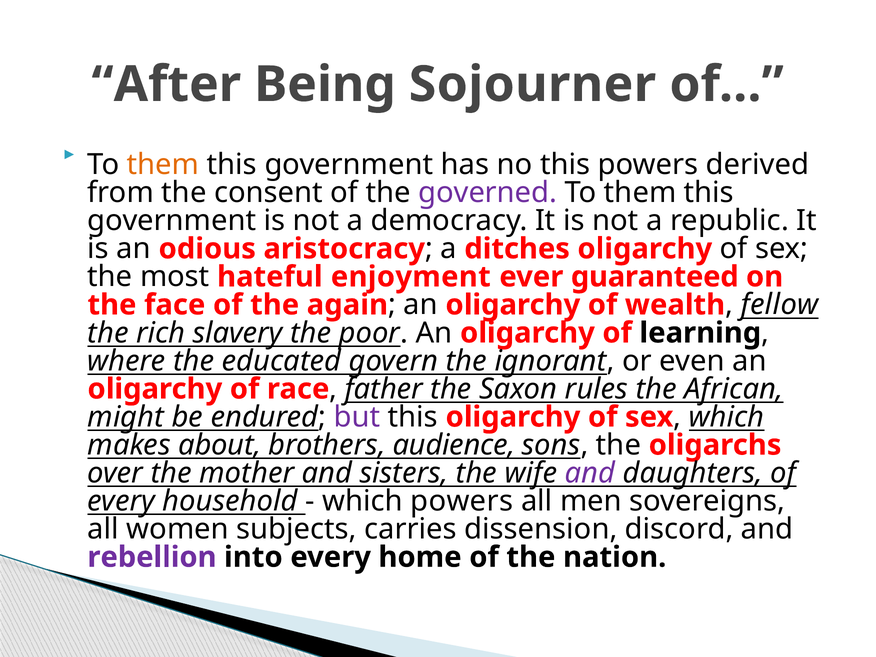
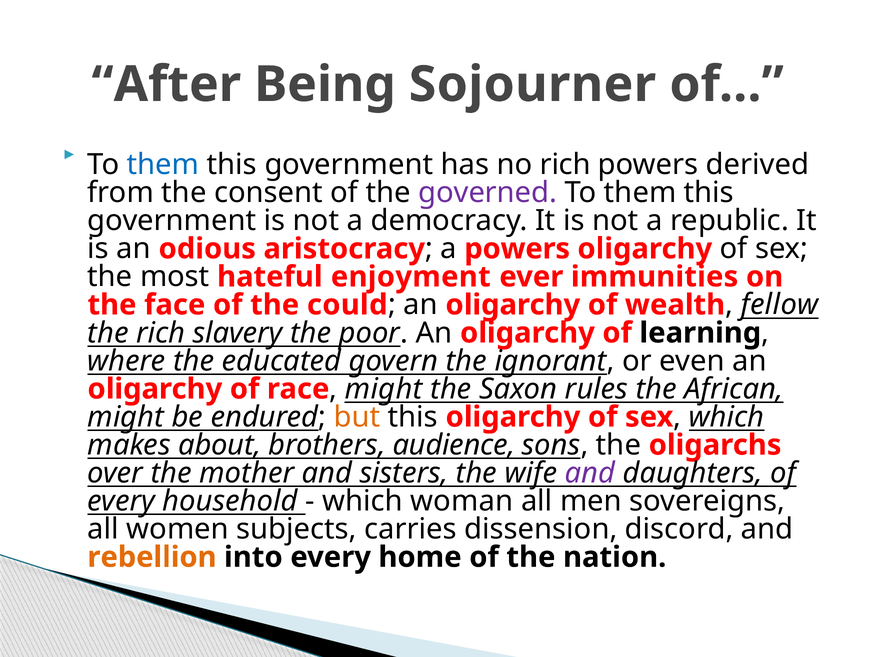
them at (163, 165) colour: orange -> blue
no this: this -> rich
a ditches: ditches -> powers
guaranteed: guaranteed -> immunities
again: again -> could
father at (384, 389): father -> might
but colour: purple -> orange
which powers: powers -> woman
rebellion colour: purple -> orange
